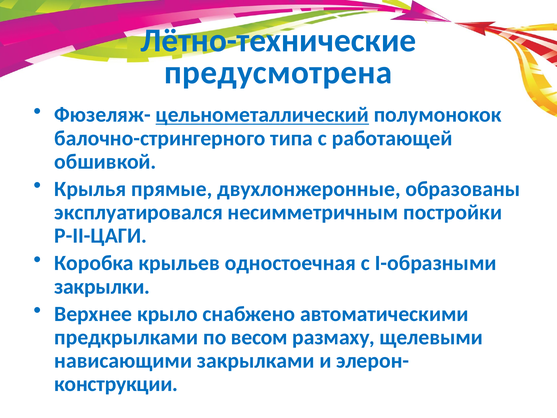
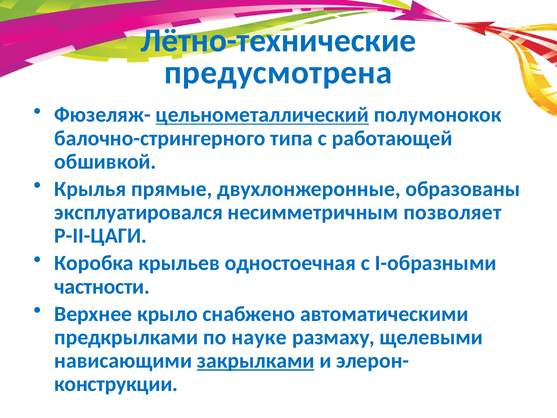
постройки: постройки -> позволяет
закрылки: закрылки -> частности
весом: весом -> науке
закрылками underline: none -> present
